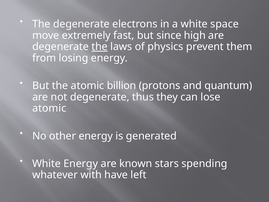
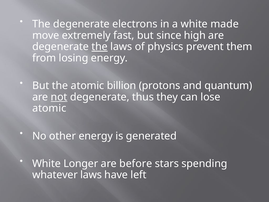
space: space -> made
not underline: none -> present
White Energy: Energy -> Longer
known: known -> before
whatever with: with -> laws
